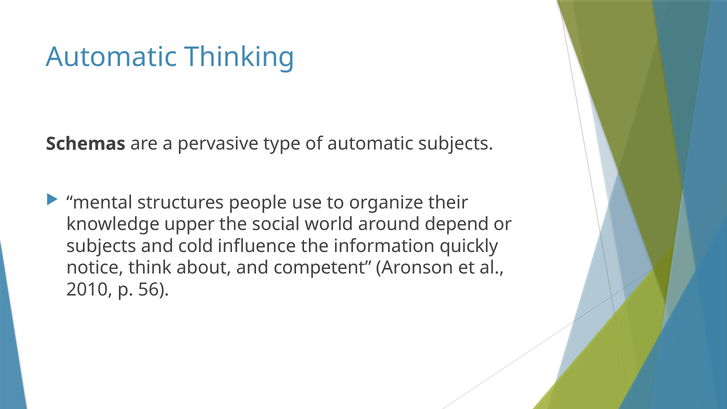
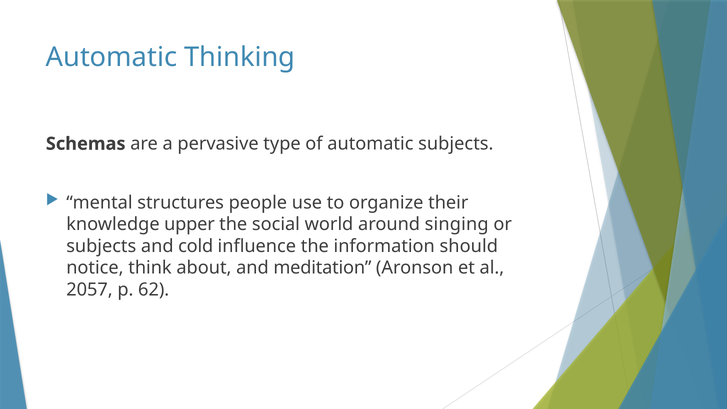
depend: depend -> singing
quickly: quickly -> should
competent: competent -> meditation
2010: 2010 -> 2057
56: 56 -> 62
